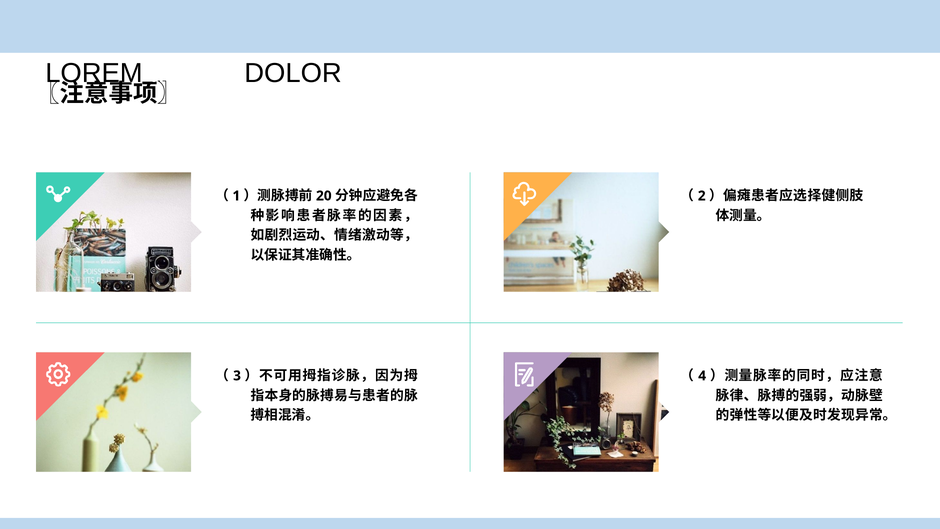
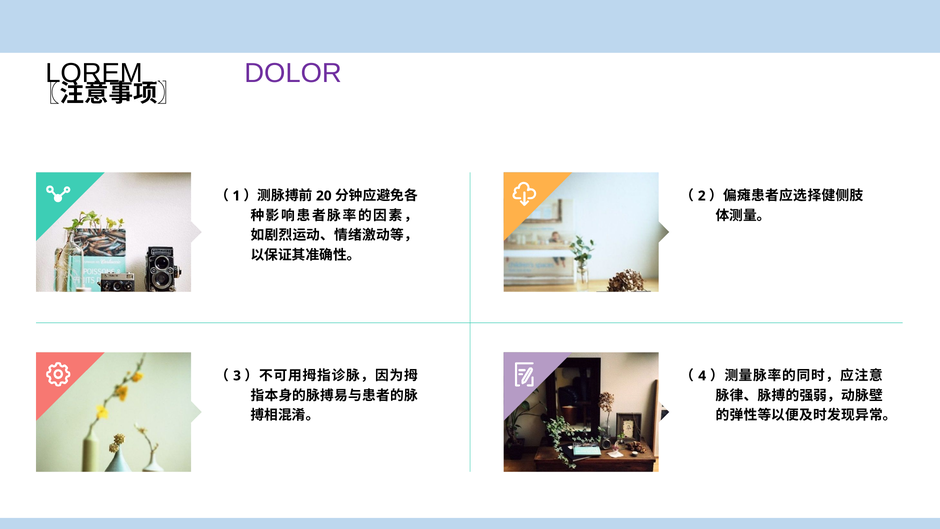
DOLOR colour: black -> purple
